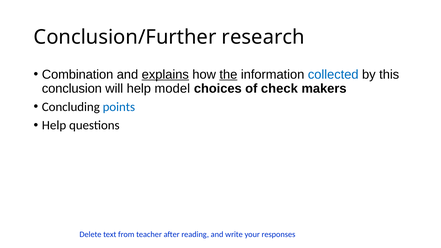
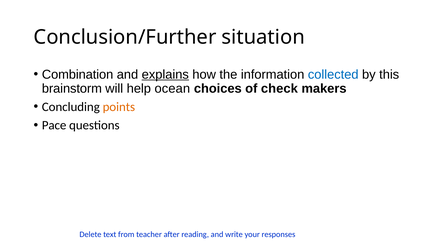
research: research -> situation
the underline: present -> none
conclusion: conclusion -> brainstorm
model: model -> ocean
points colour: blue -> orange
Help at (54, 125): Help -> Pace
